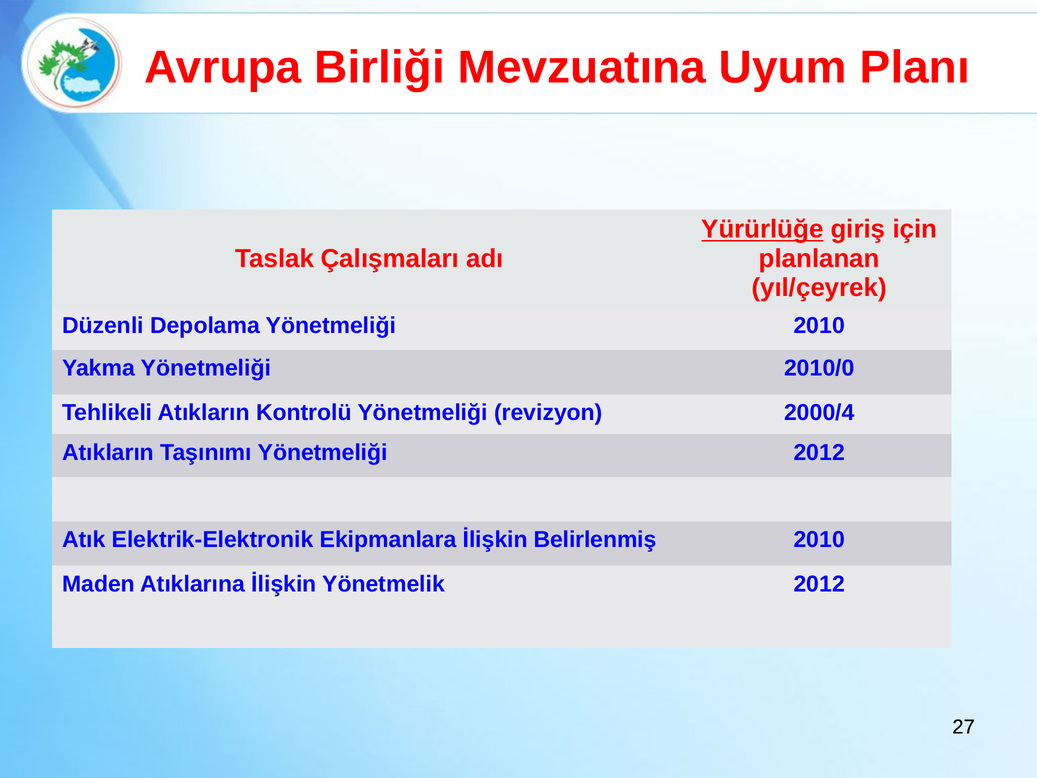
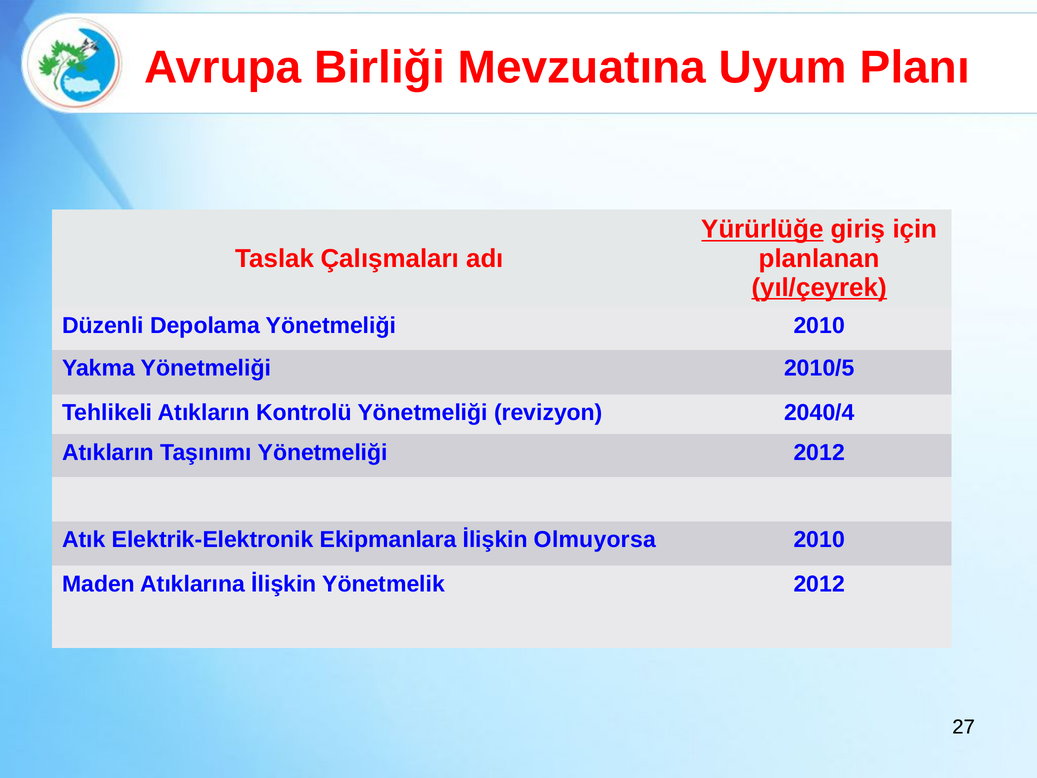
yıl/çeyrek underline: none -> present
2010/0: 2010/0 -> 2010/5
2000/4: 2000/4 -> 2040/4
Belirlenmiş: Belirlenmiş -> Olmuyorsa
